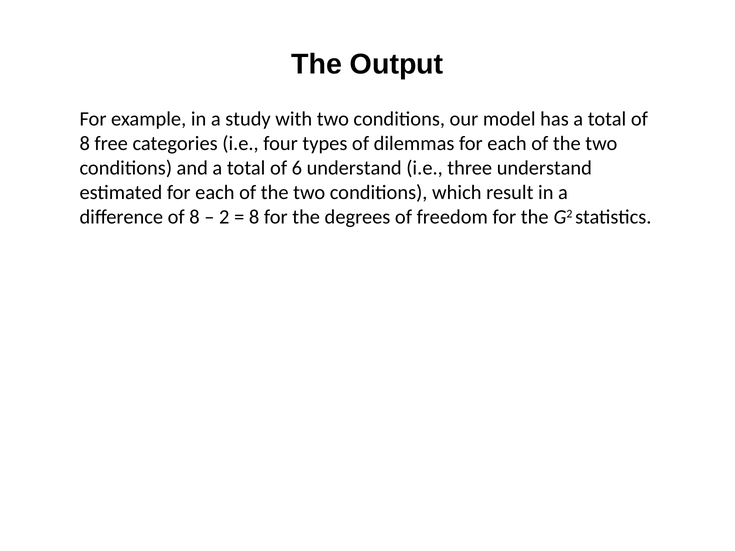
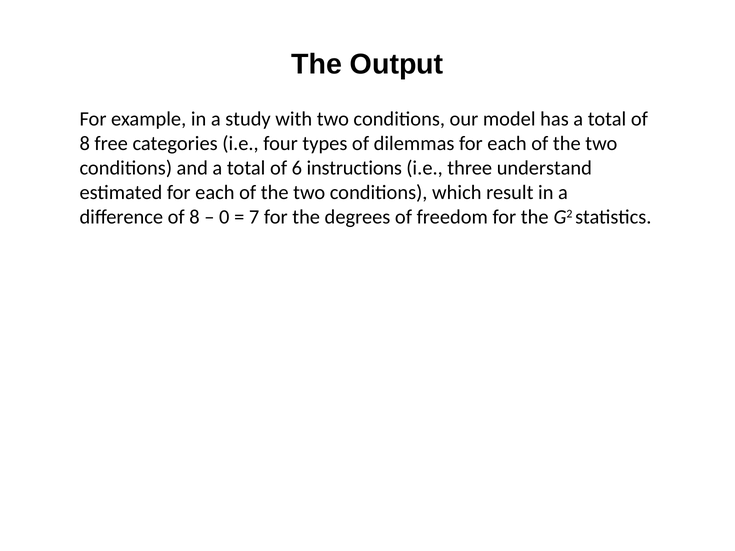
6 understand: understand -> instructions
2: 2 -> 0
8 at (254, 217): 8 -> 7
